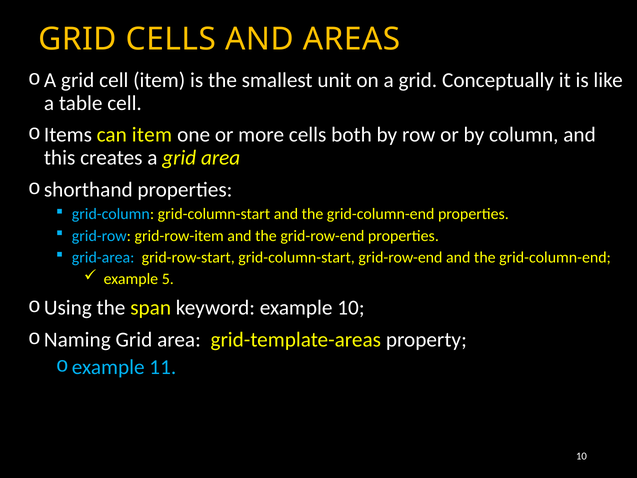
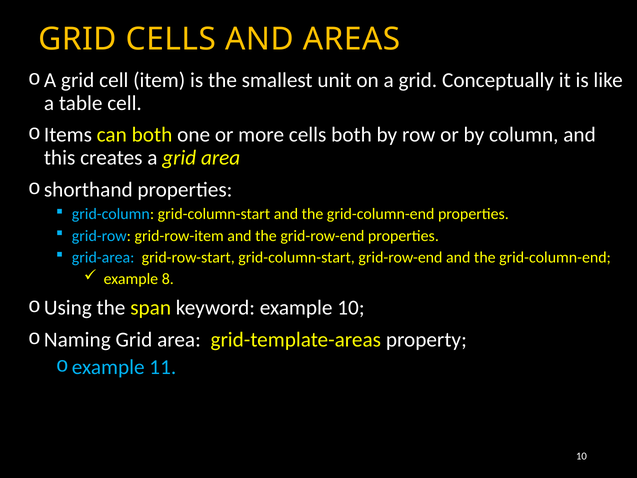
can item: item -> both
5: 5 -> 8
